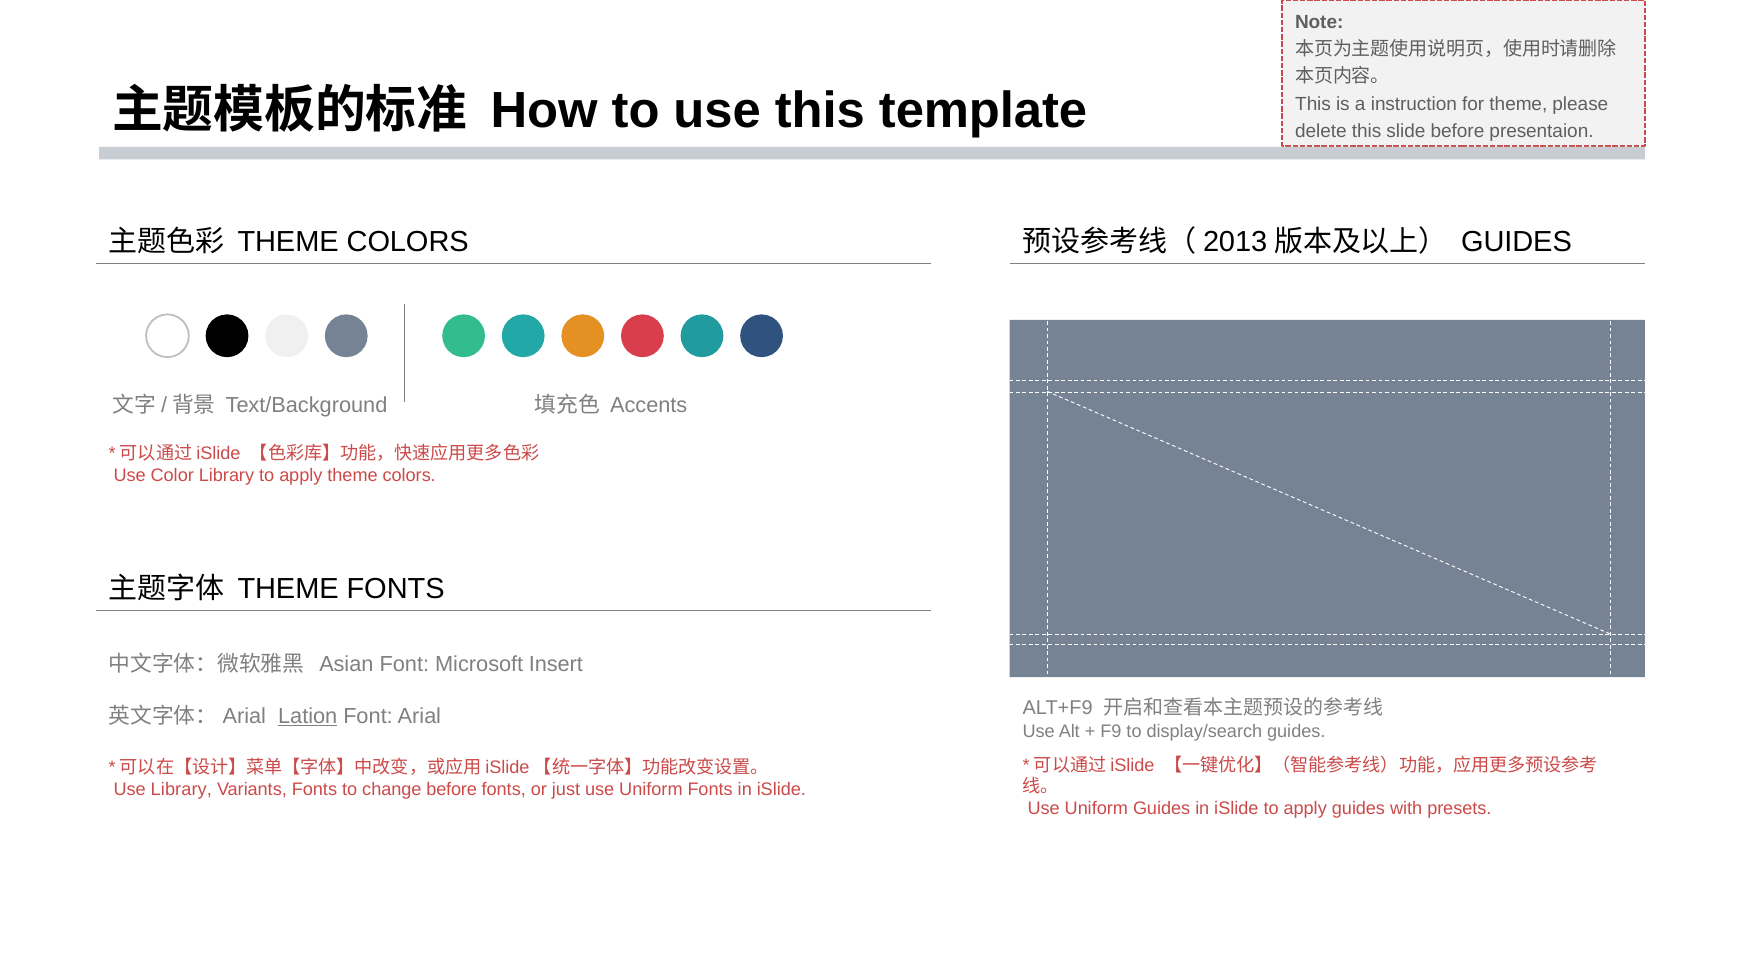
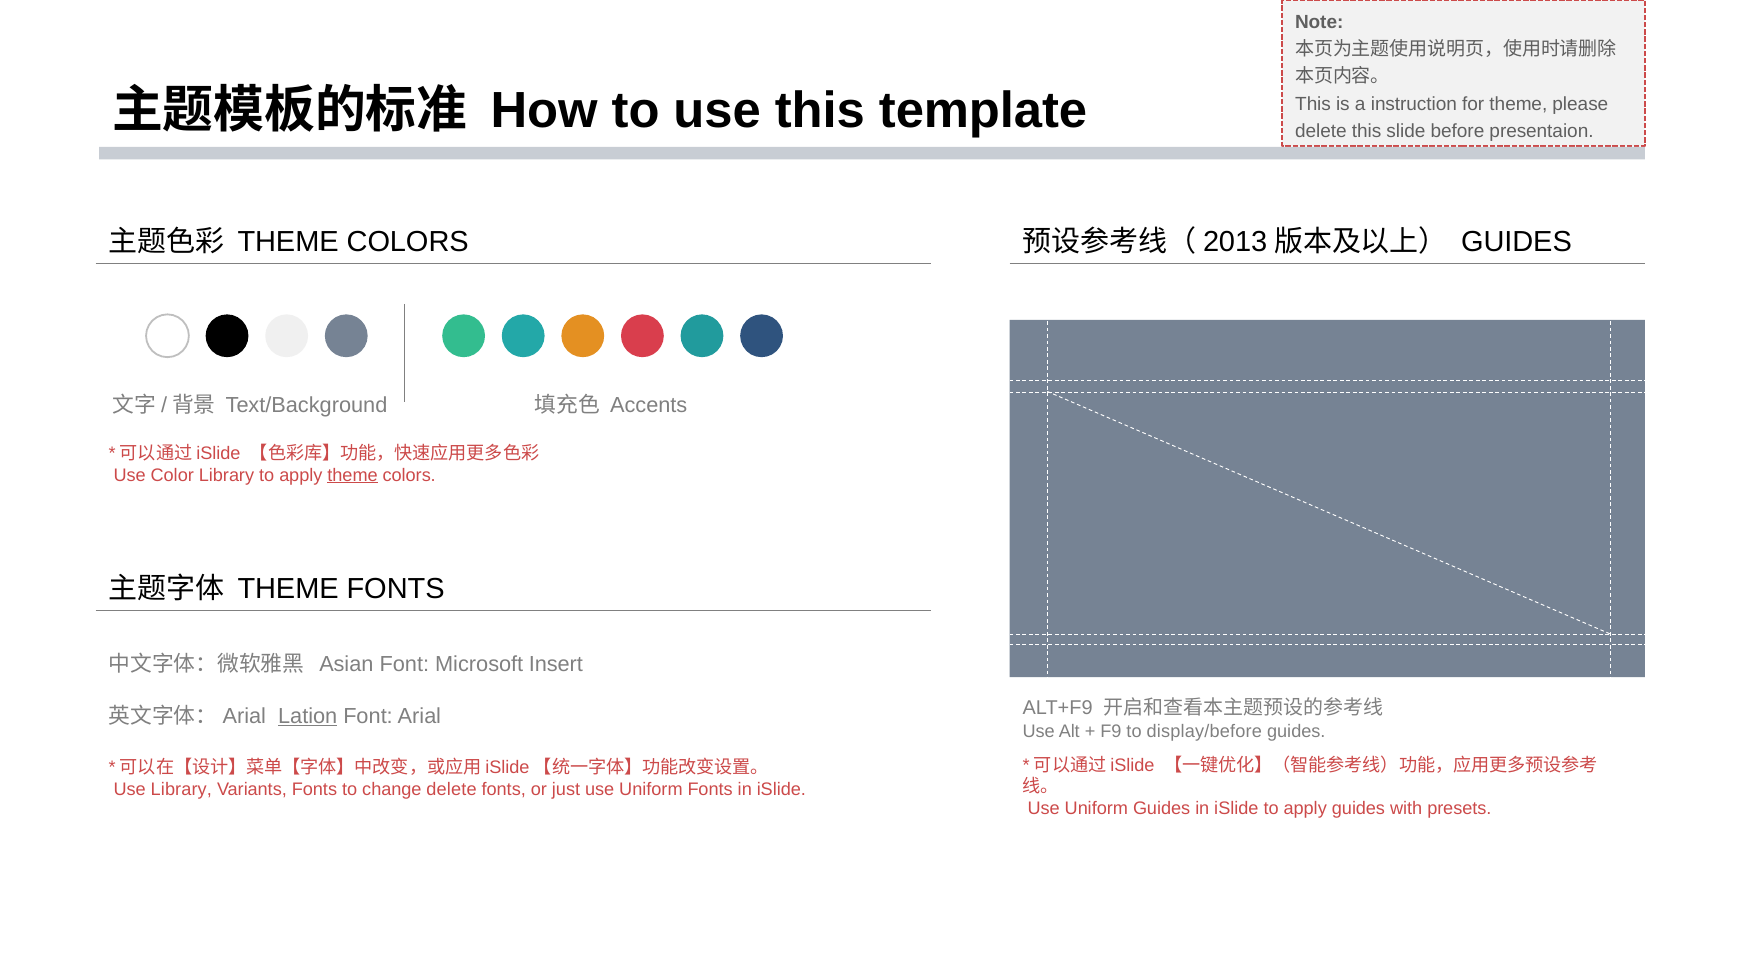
theme at (353, 475) underline: none -> present
display/search: display/search -> display/before
change before: before -> delete
